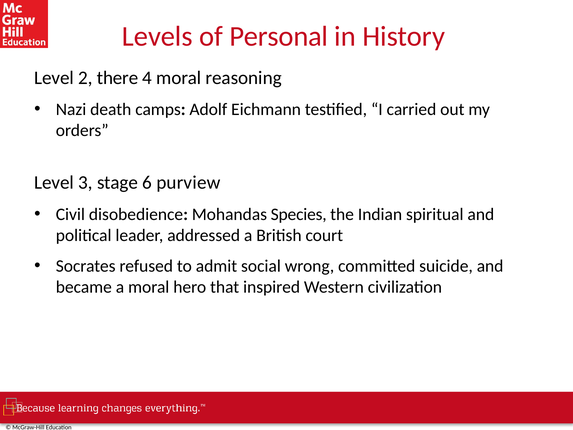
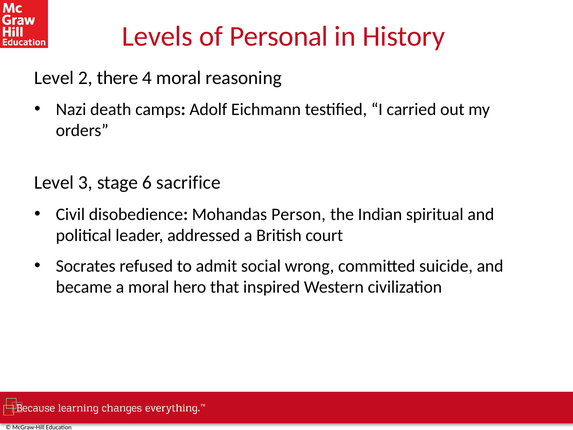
purview: purview -> sacrifice
Species: Species -> Person
